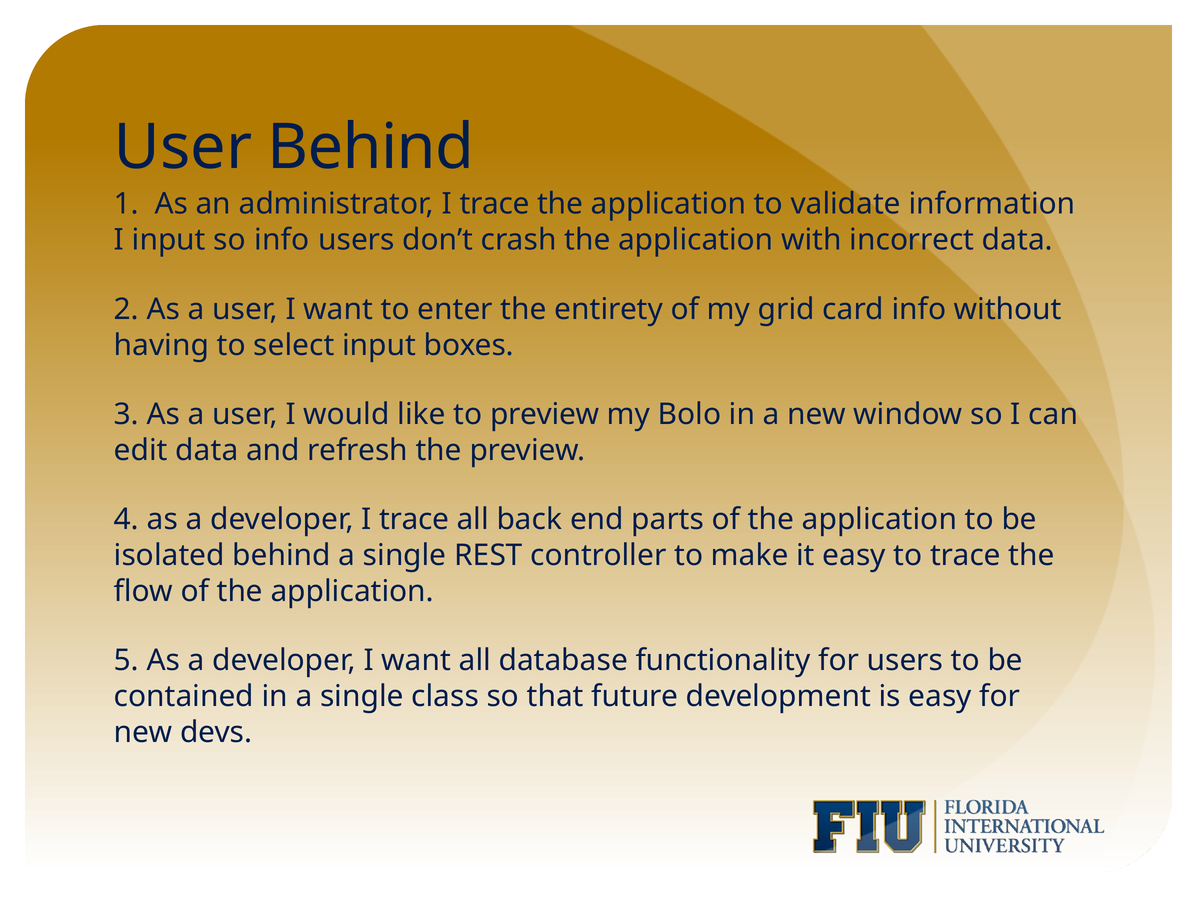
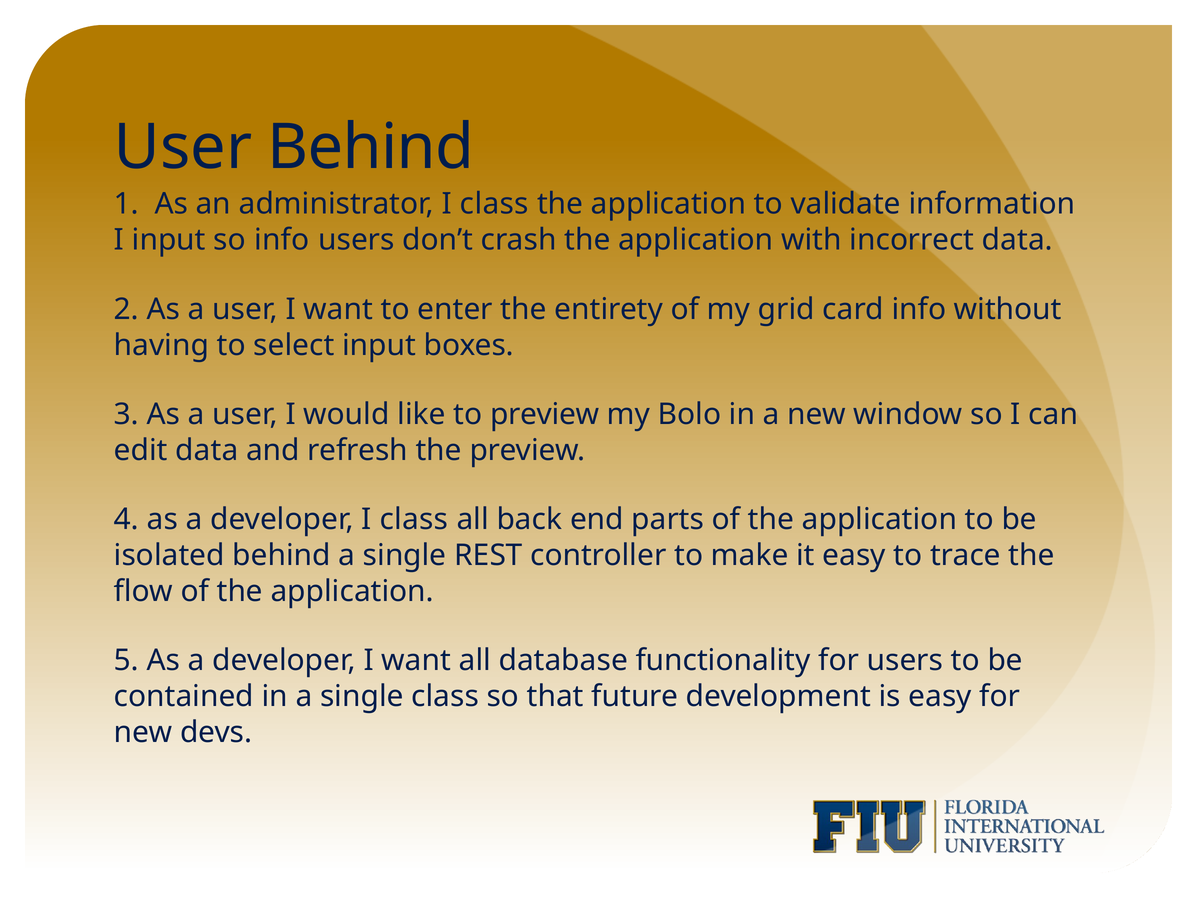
administrator I trace: trace -> class
developer I trace: trace -> class
